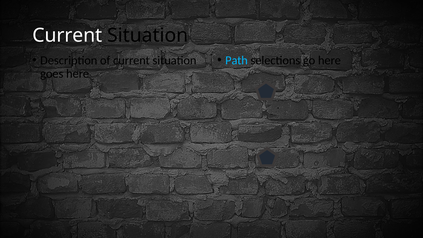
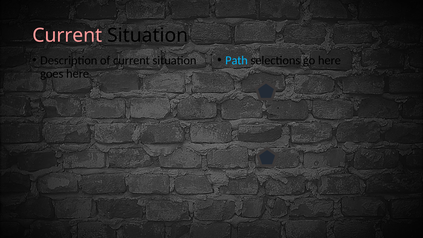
Current at (67, 36) colour: white -> pink
